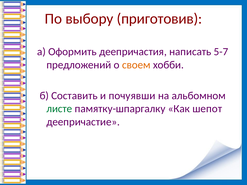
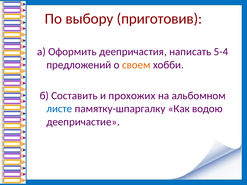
5-7: 5-7 -> 5-4
почуявши: почуявши -> прохожих
листе colour: green -> blue
шепот: шепот -> водою
